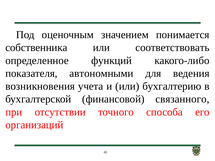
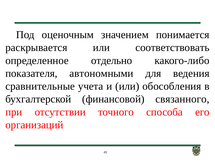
собственника: собственника -> раскрывается
функций: функций -> отдельно
возникновения: возникновения -> сравнительные
бухгалтерию: бухгалтерию -> обособления
